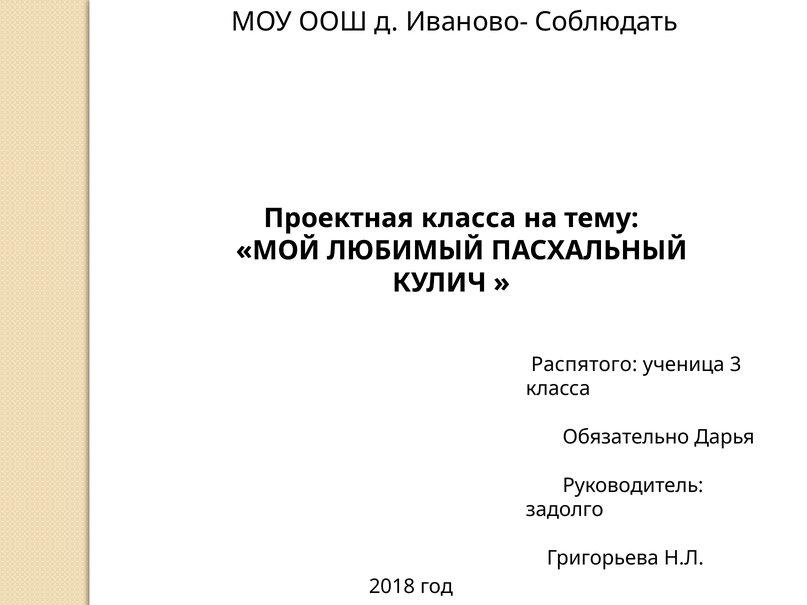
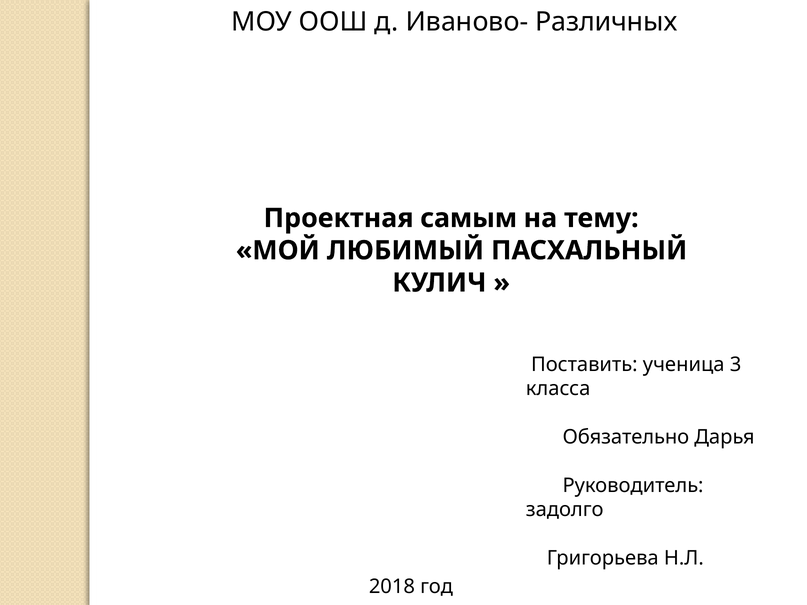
Соблюдать: Соблюдать -> Различных
Проектная класса: класса -> самым
Распятого: Распятого -> Поставить
